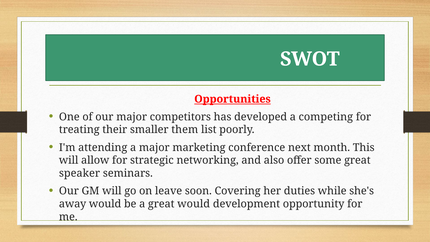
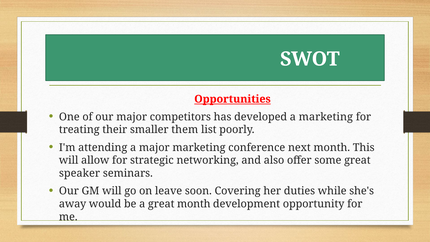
a competing: competing -> marketing
great would: would -> month
